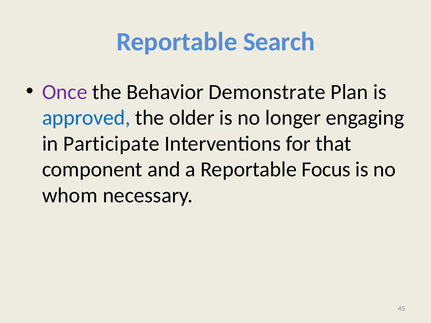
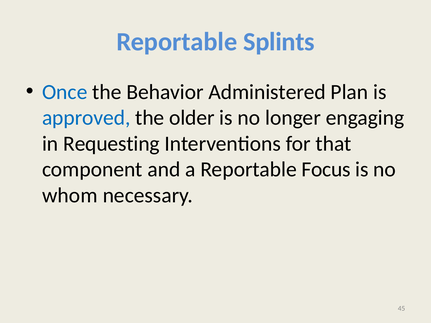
Search: Search -> Splints
Once colour: purple -> blue
Demonstrate: Demonstrate -> Administered
Participate: Participate -> Requesting
